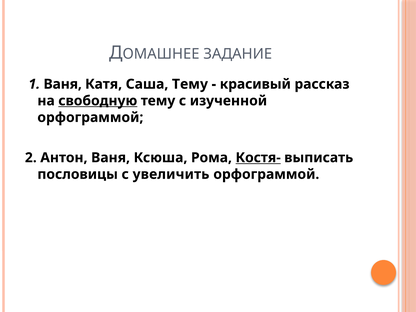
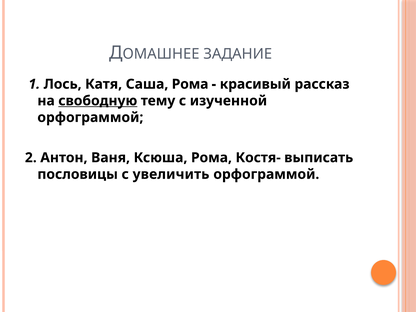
1 Ваня: Ваня -> Лось
Саша Тему: Тему -> Рома
Костя- underline: present -> none
